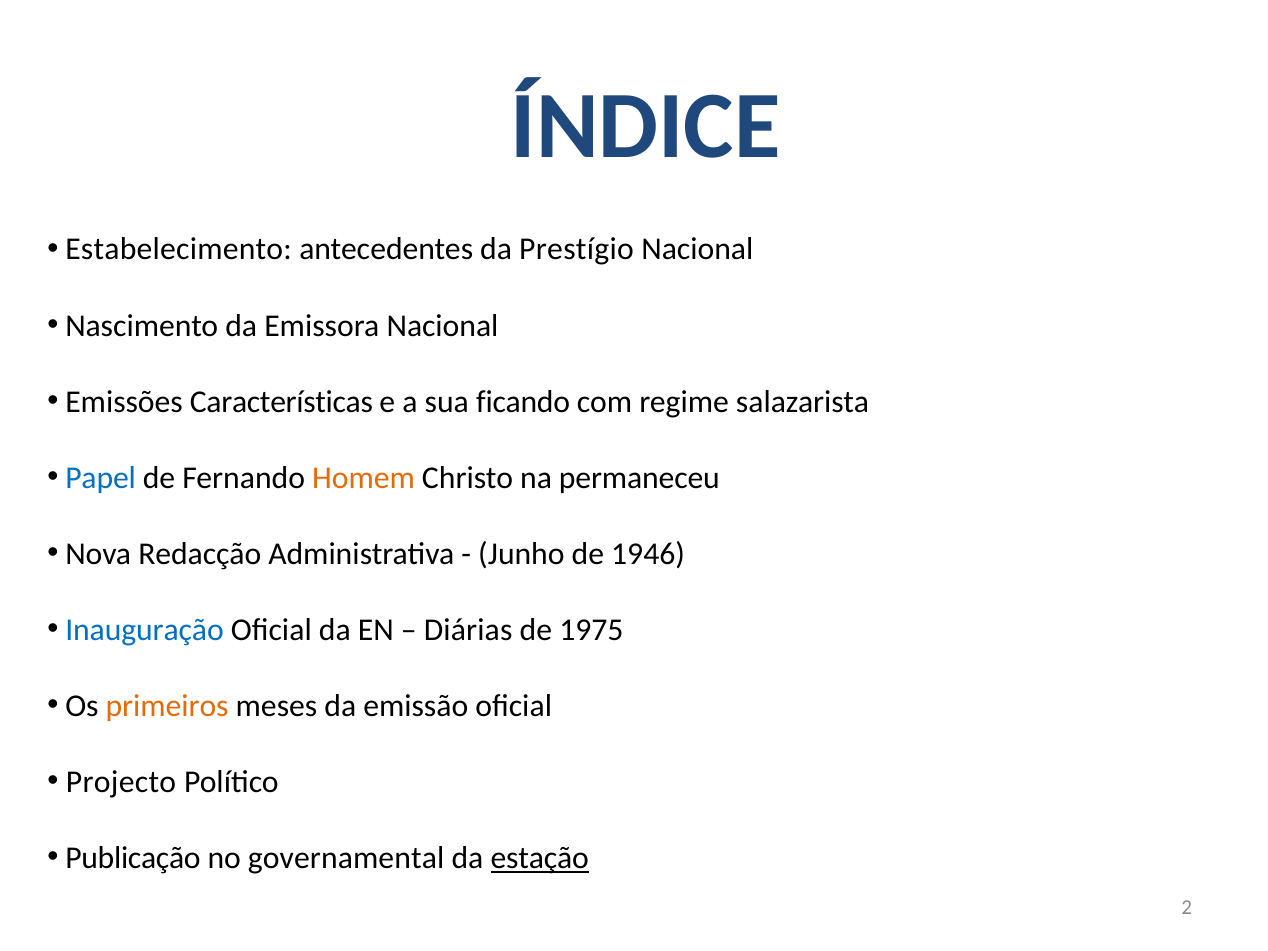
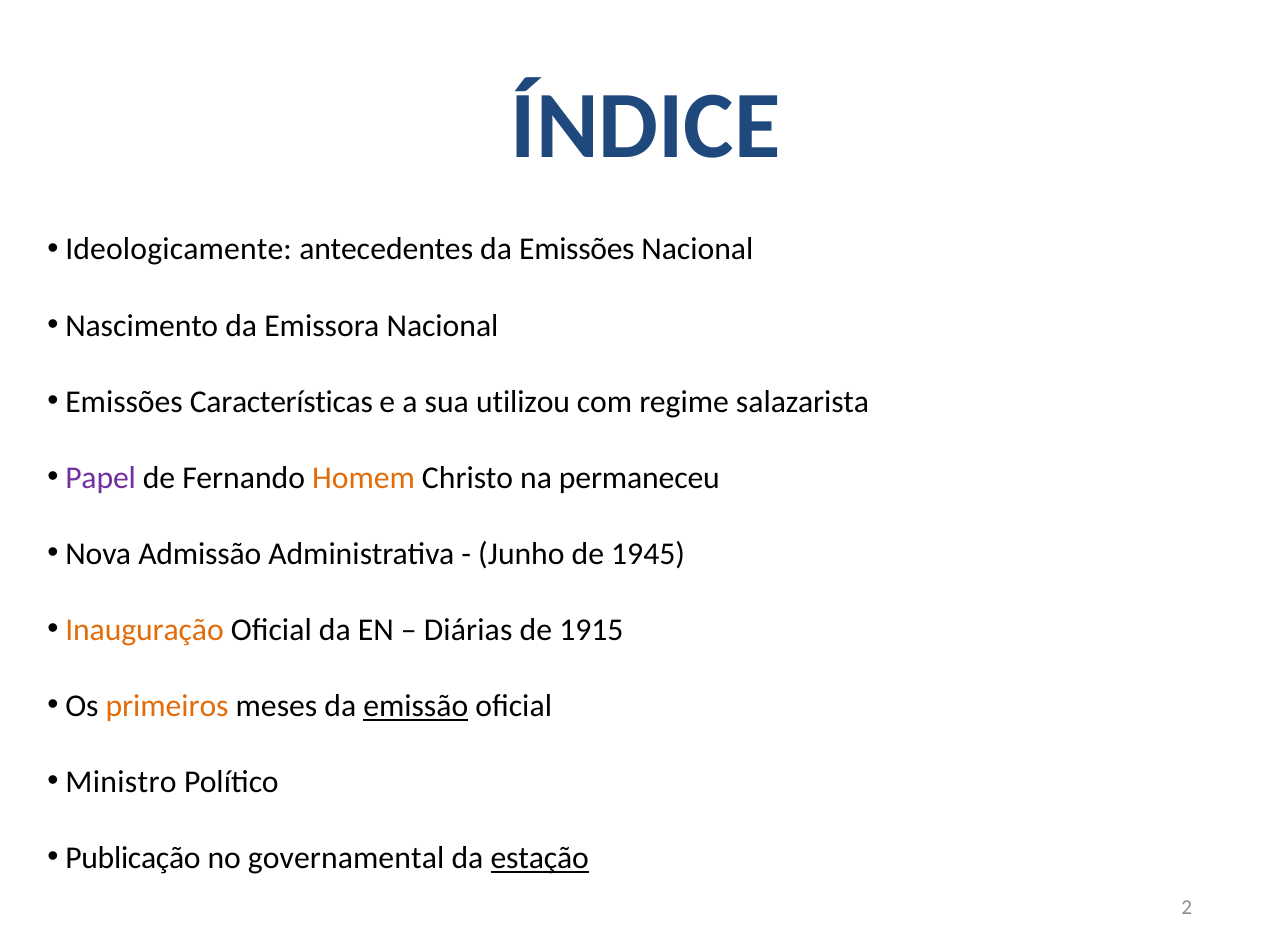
Estabelecimento: Estabelecimento -> Ideologicamente
da Prestígio: Prestígio -> Emissões
ficando: ficando -> utilizou
Papel colour: blue -> purple
Redacção: Redacção -> Admissão
1946: 1946 -> 1945
Inauguração colour: blue -> orange
1975: 1975 -> 1915
emissão underline: none -> present
Projecto: Projecto -> Ministro
